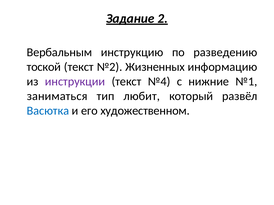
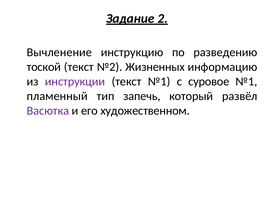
Вербальным: Вербальным -> Вычленение
текст №4: №4 -> №1
нижние: нижние -> суровое
заниматься: заниматься -> пламенный
любит: любит -> запечь
Васютка colour: blue -> purple
